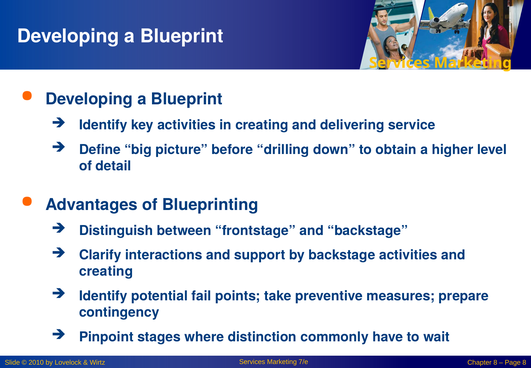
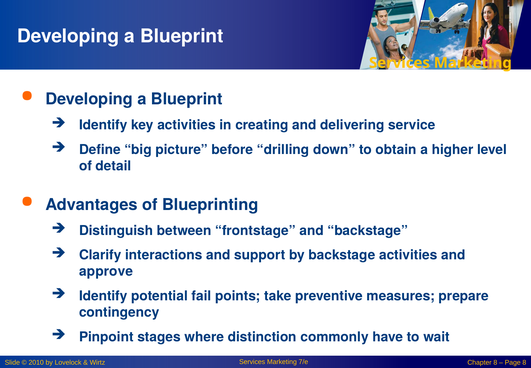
creating at (106, 271): creating -> approve
